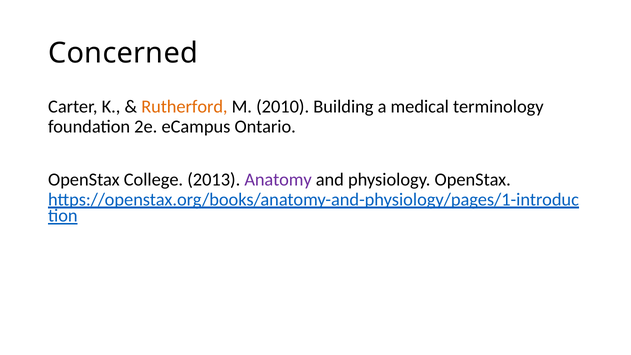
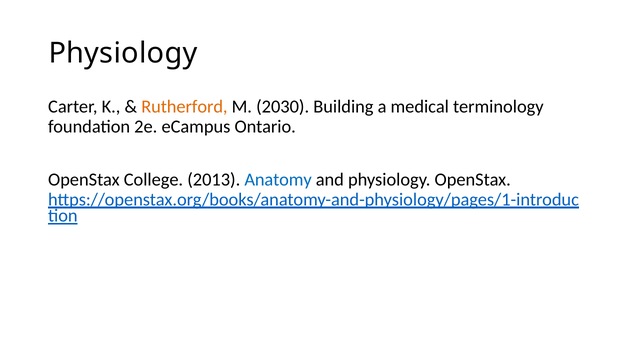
Concerned at (123, 53): Concerned -> Physiology
2010: 2010 -> 2030
Anatomy colour: purple -> blue
